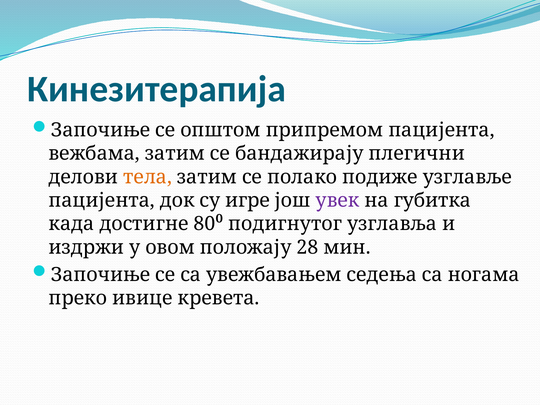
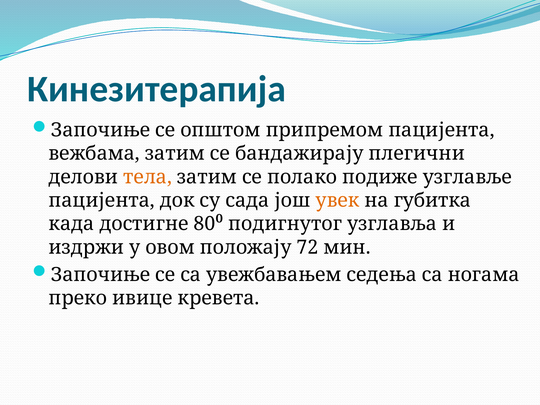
игре: игре -> сада
увек colour: purple -> orange
28: 28 -> 72
